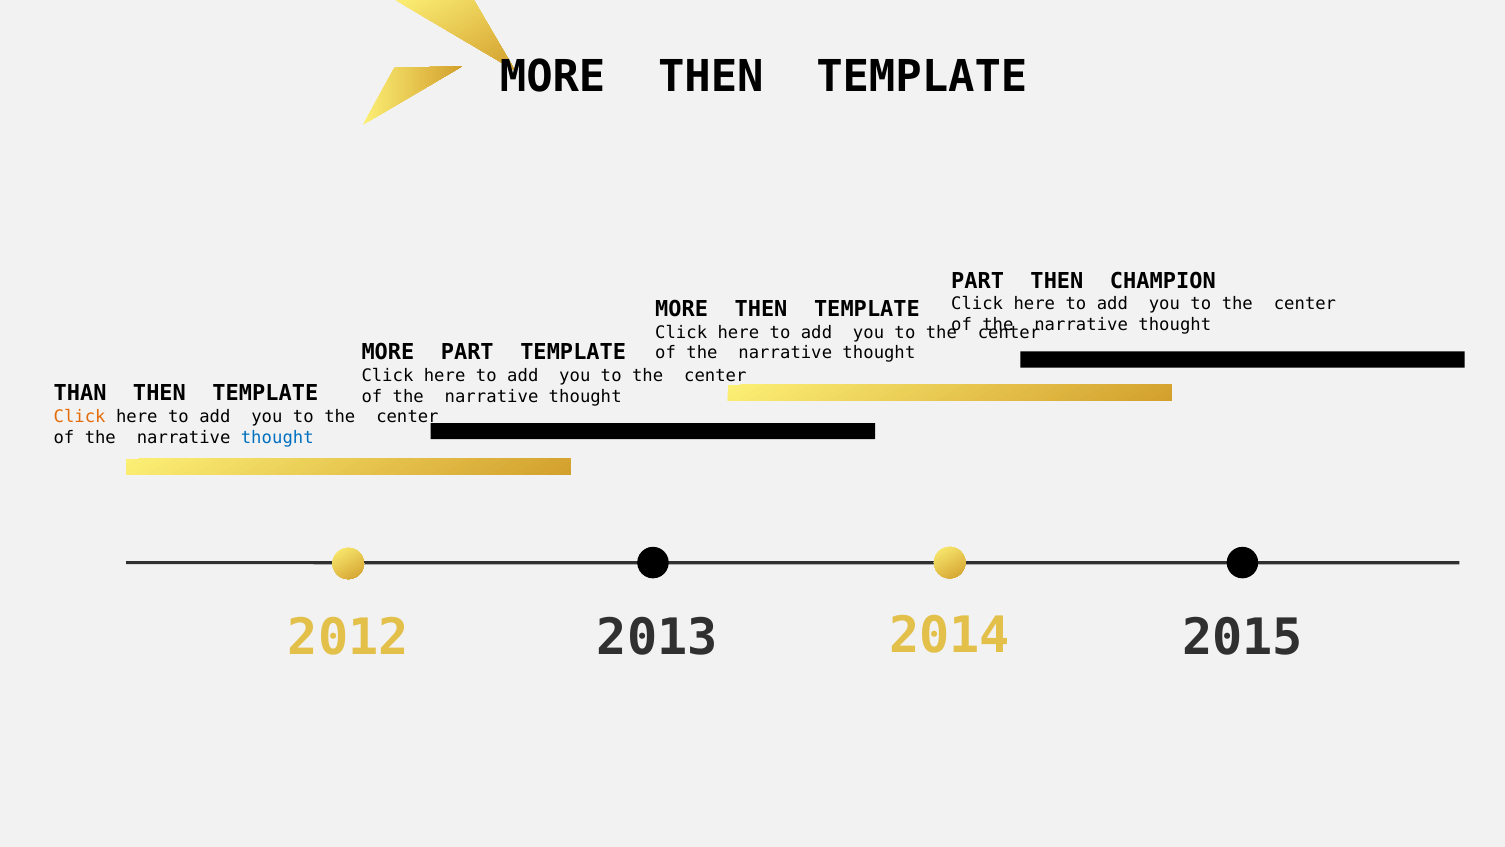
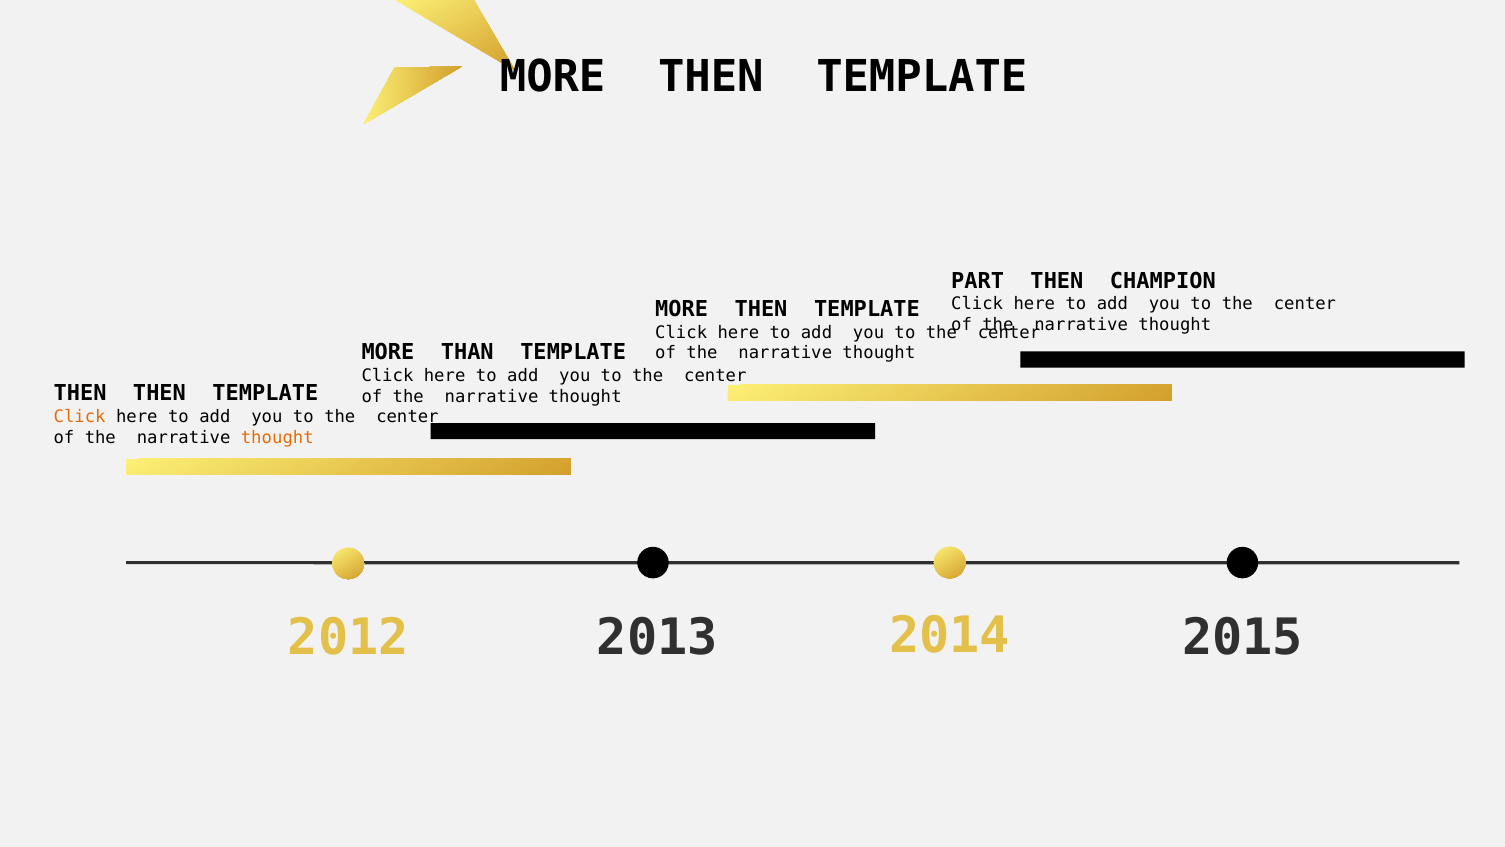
MORE PART: PART -> THAN
THAN at (80, 393): THAN -> THEN
thought at (277, 437) colour: blue -> orange
